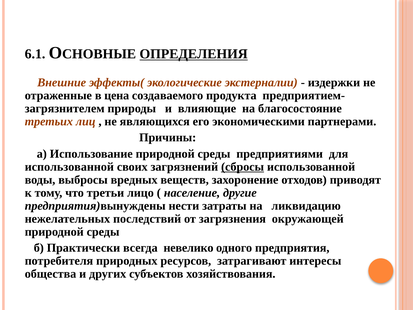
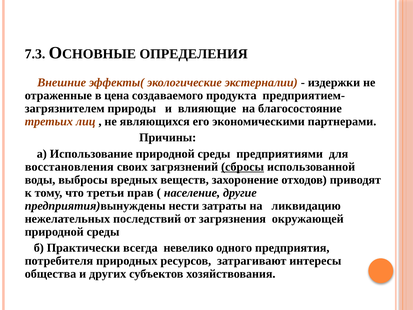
6.1: 6.1 -> 7.3
ОПРЕДЕЛЕНИЯ underline: present -> none
использованной at (69, 167): использованной -> восстановления
лицо: лицо -> прав
